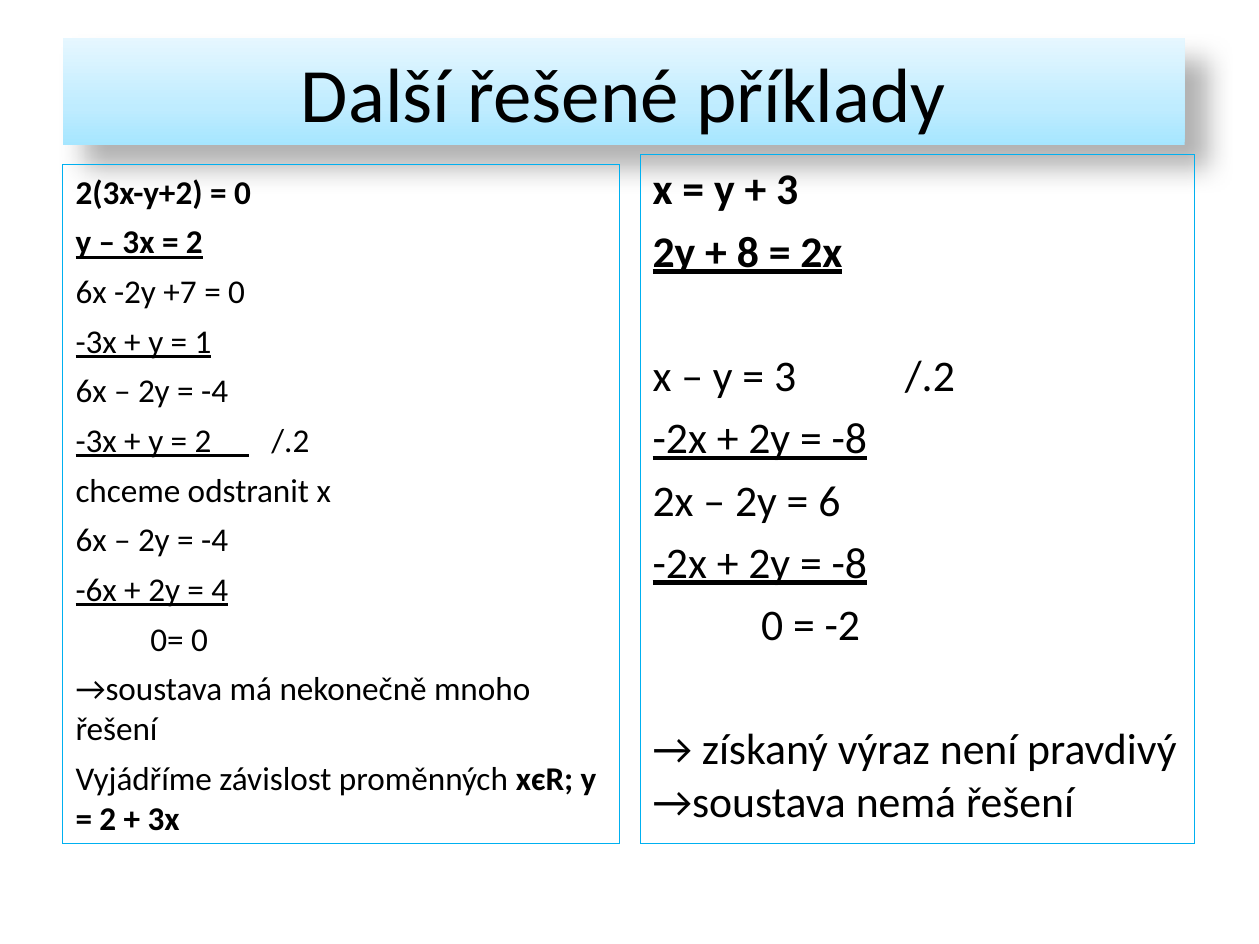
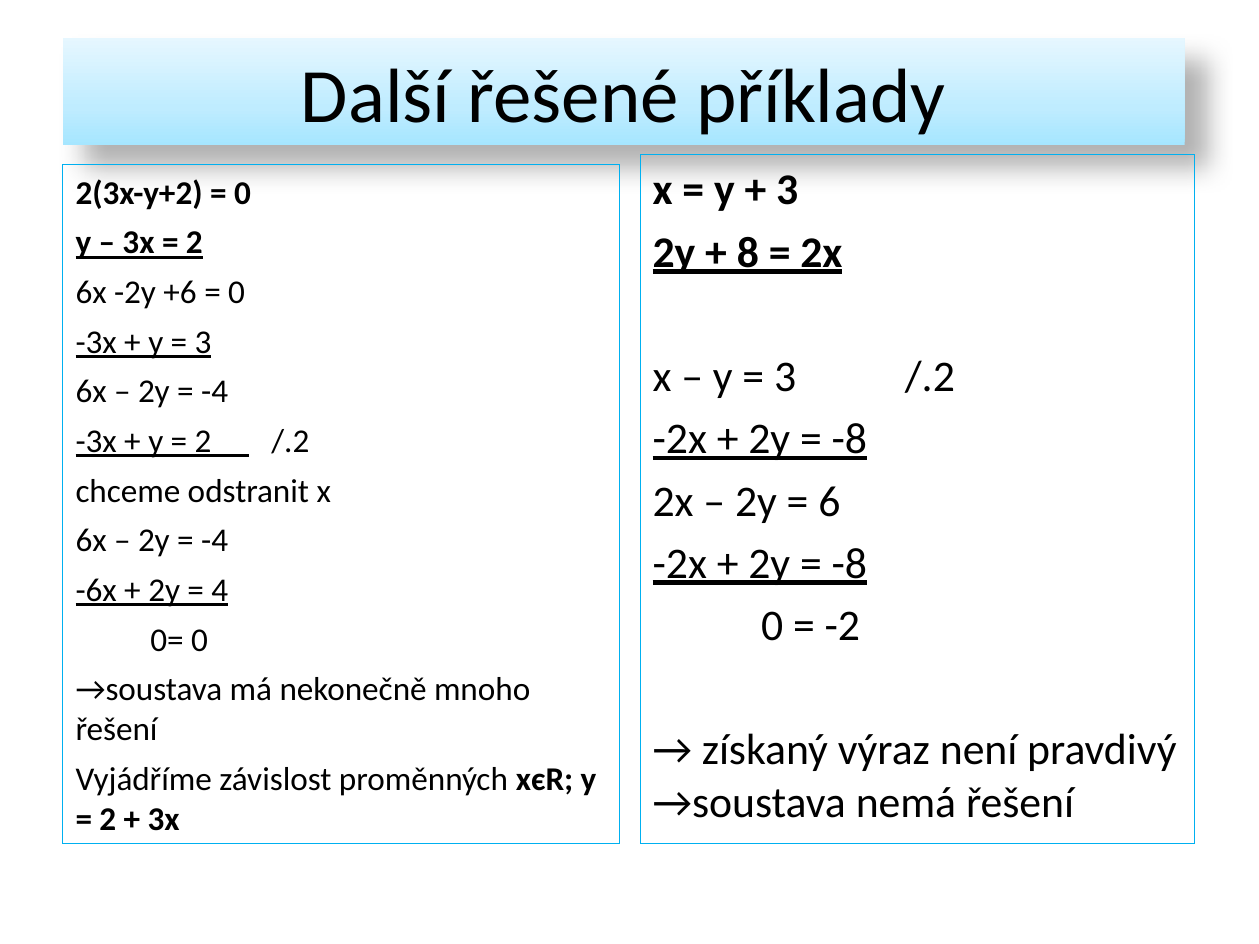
+7: +7 -> +6
1 at (203, 342): 1 -> 3
